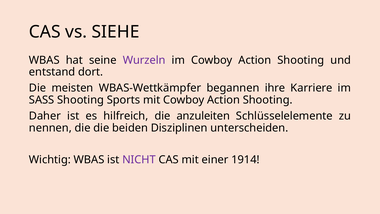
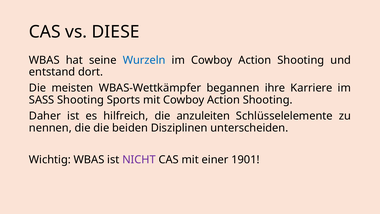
SIEHE: SIEHE -> DIESE
Wurzeln colour: purple -> blue
1914: 1914 -> 1901
